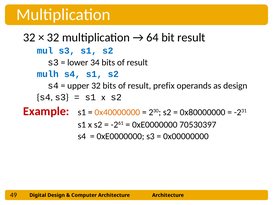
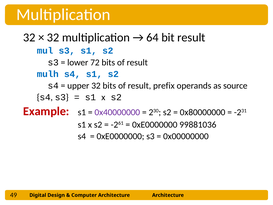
34: 34 -> 72
as design: design -> source
0x40000000 colour: orange -> purple
70530397: 70530397 -> 99881036
